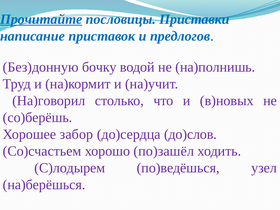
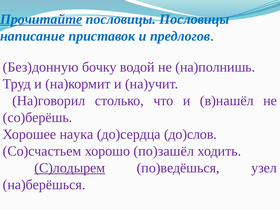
пословицы Приставки: Приставки -> Пословицы
в)новых: в)новых -> в)нашёл
забор: забор -> наука
С)лодырем underline: none -> present
